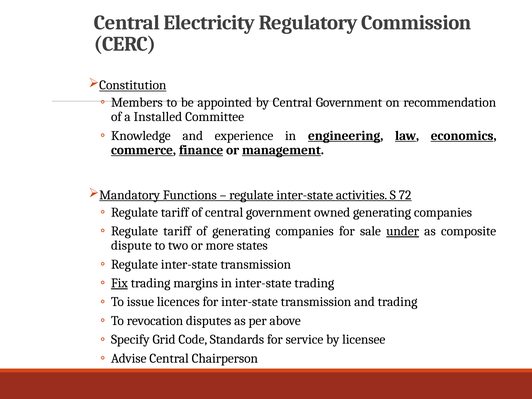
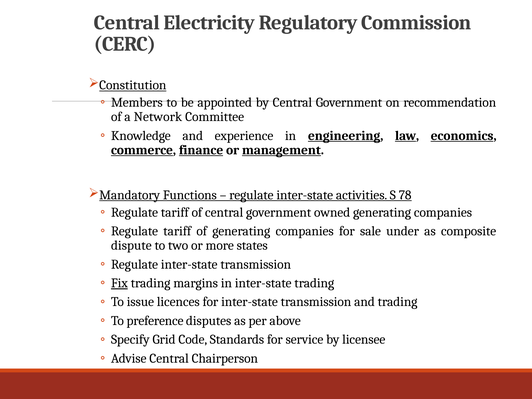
Installed: Installed -> Network
72: 72 -> 78
under underline: present -> none
revocation: revocation -> preference
